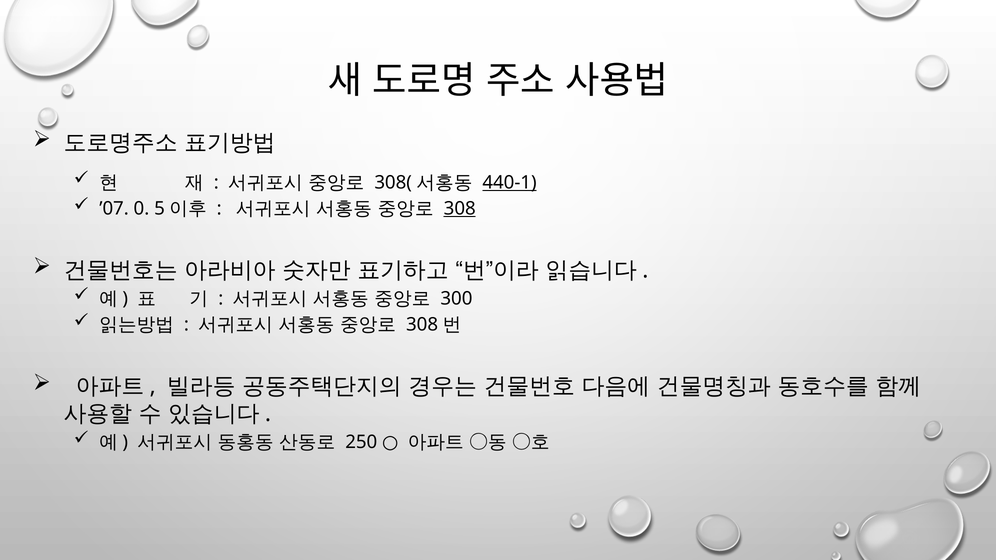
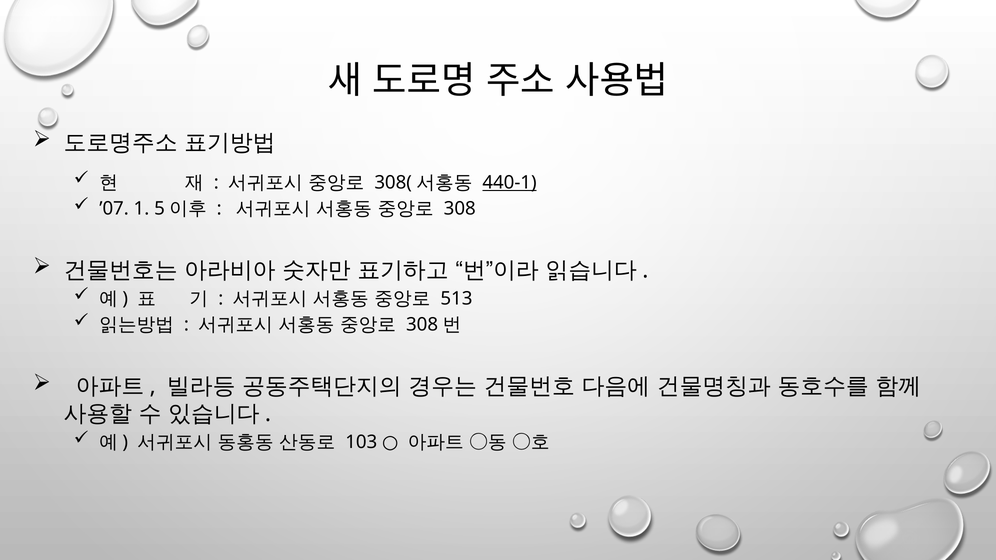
0: 0 -> 1
308 underline: present -> none
300: 300 -> 513
250: 250 -> 103
